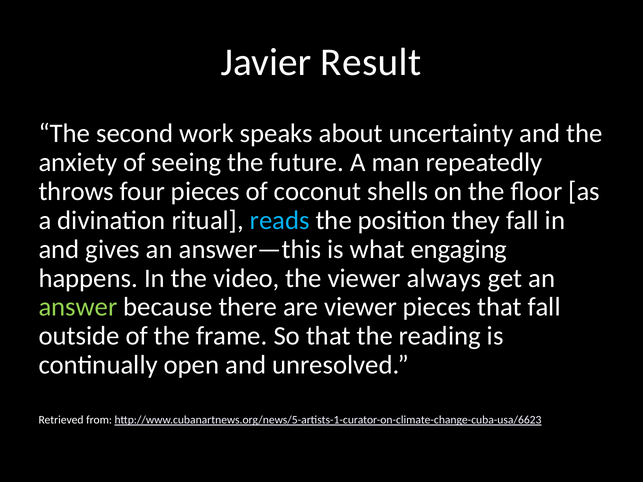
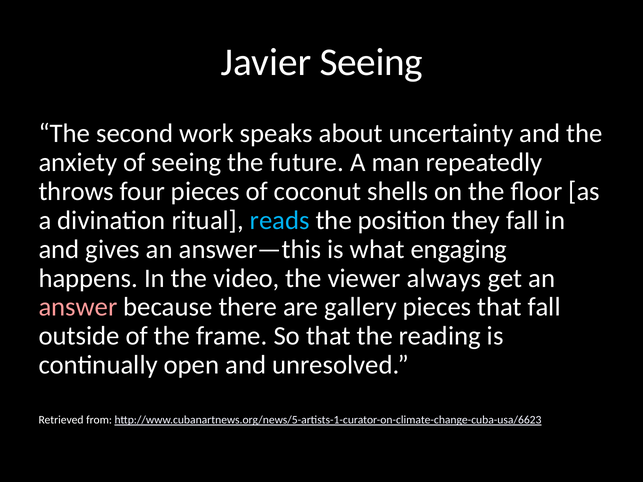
Javier Result: Result -> Seeing
answer colour: light green -> pink
are viewer: viewer -> gallery
